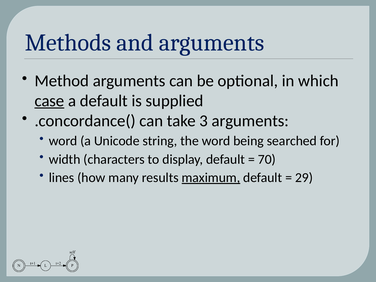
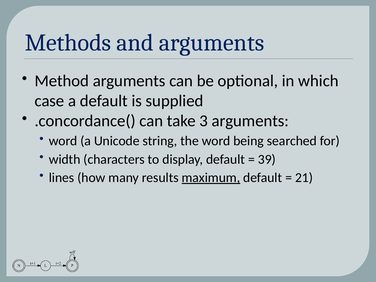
case underline: present -> none
70: 70 -> 39
29: 29 -> 21
